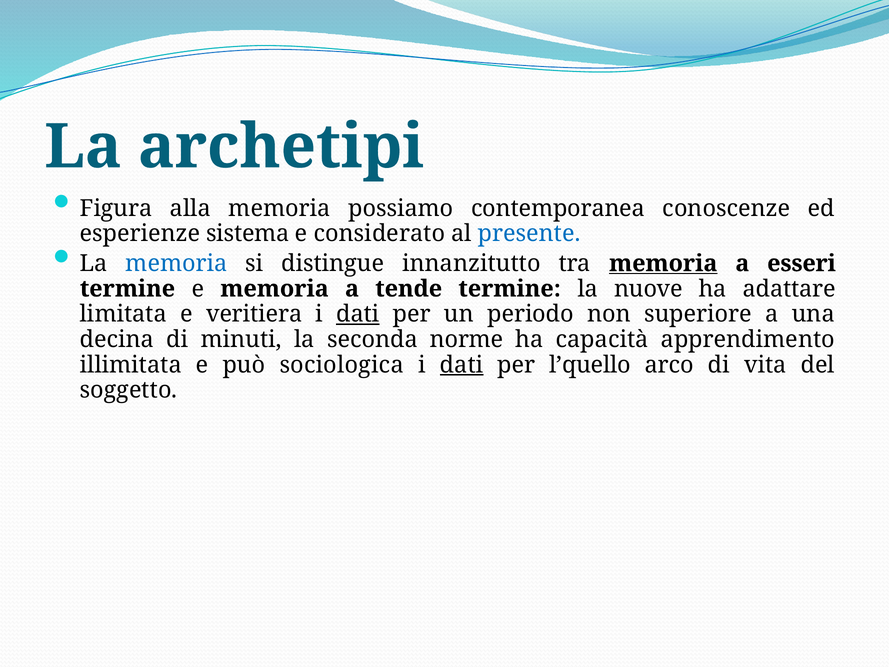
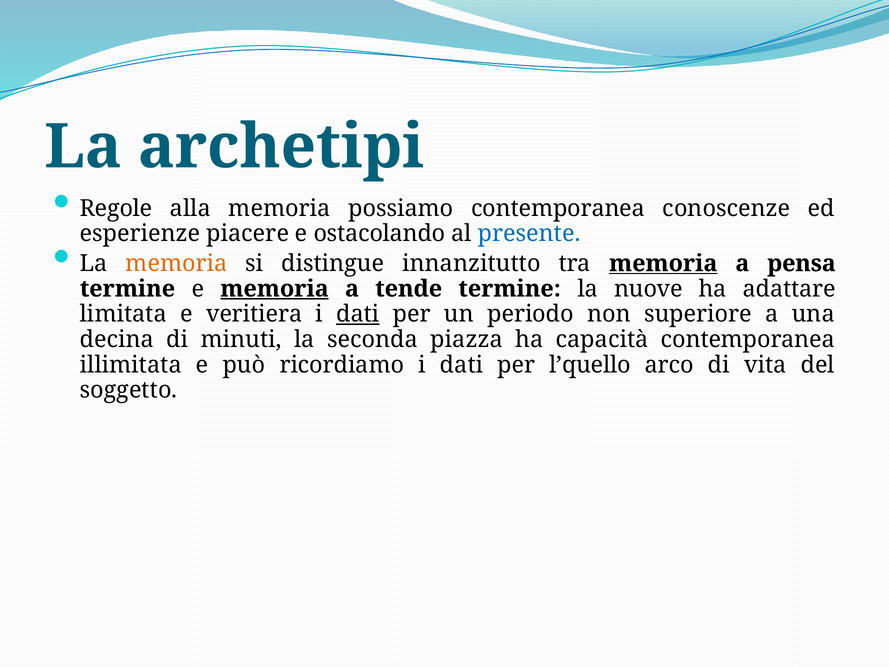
Figura: Figura -> Regole
sistema: sistema -> piacere
considerato: considerato -> ostacolando
memoria at (176, 263) colour: blue -> orange
esseri: esseri -> pensa
memoria at (275, 289) underline: none -> present
norme: norme -> piazza
capacità apprendimento: apprendimento -> contemporanea
sociologica: sociologica -> ricordiamo
dati at (462, 365) underline: present -> none
